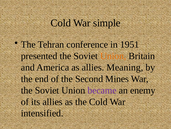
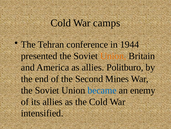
simple: simple -> camps
1951: 1951 -> 1944
Meaning: Meaning -> Politburo
became colour: purple -> blue
